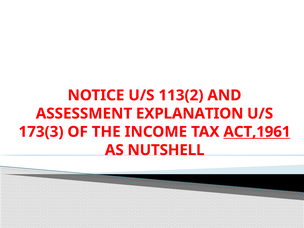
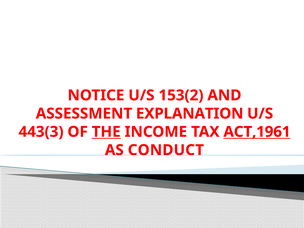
113(2: 113(2 -> 153(2
173(3: 173(3 -> 443(3
THE underline: none -> present
NUTSHELL: NUTSHELL -> CONDUCT
